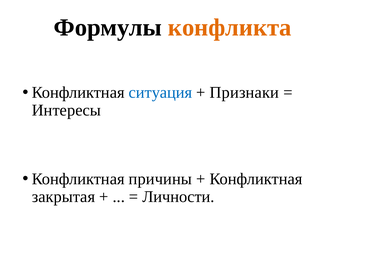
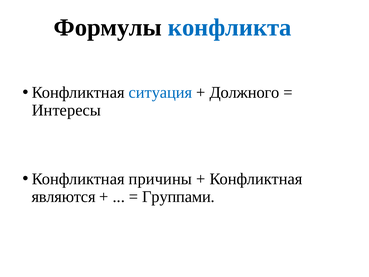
конфликта colour: orange -> blue
Признаки: Признаки -> Должного
закрытая: закрытая -> являются
Личности: Личности -> Группами
